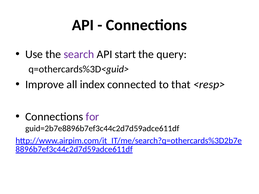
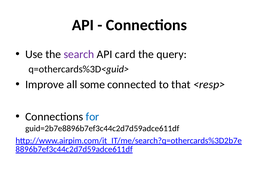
start: start -> card
index: index -> some
for colour: purple -> blue
